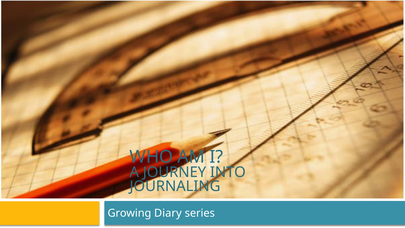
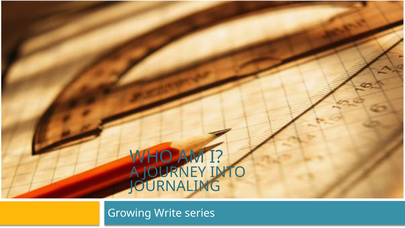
Diary: Diary -> Write
